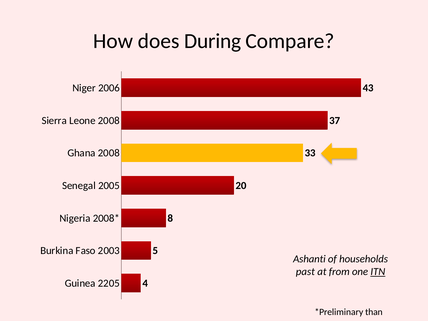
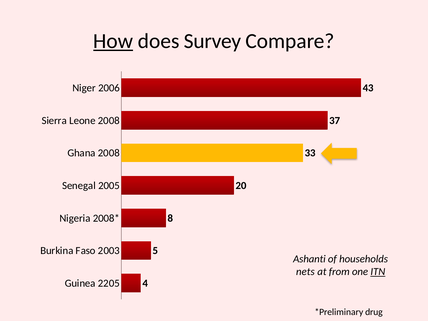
How underline: none -> present
During: During -> Survey
past: past -> nets
than: than -> drug
